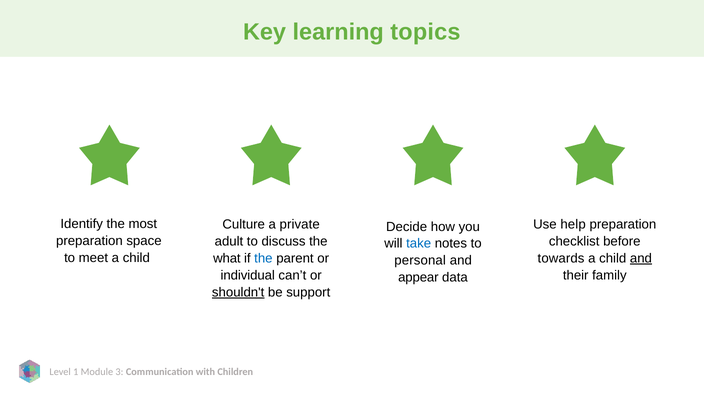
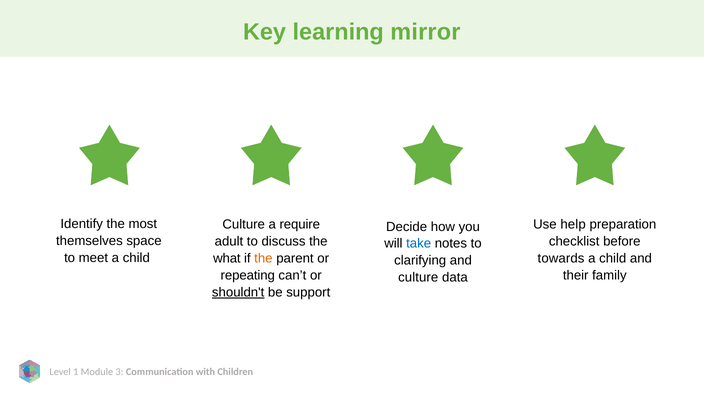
topics: topics -> mirror
private: private -> require
preparation at (89, 241): preparation -> themselves
and at (641, 258) underline: present -> none
the at (263, 258) colour: blue -> orange
personal: personal -> clarifying
individual: individual -> repeating
appear at (418, 277): appear -> culture
